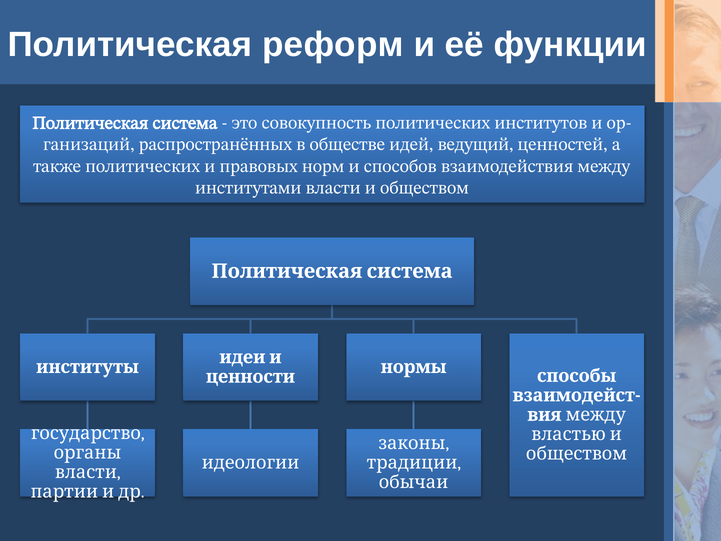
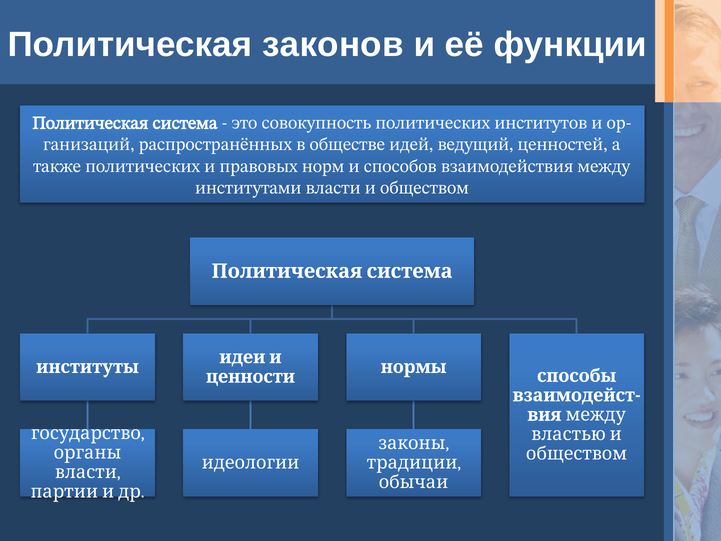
реформ: реформ -> законов
